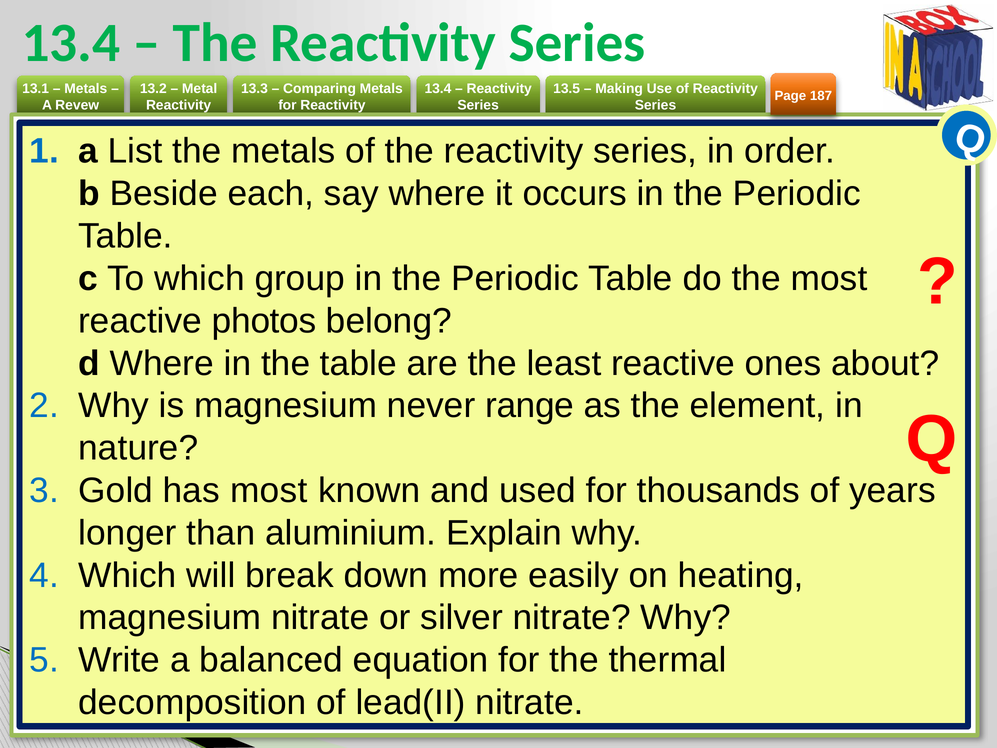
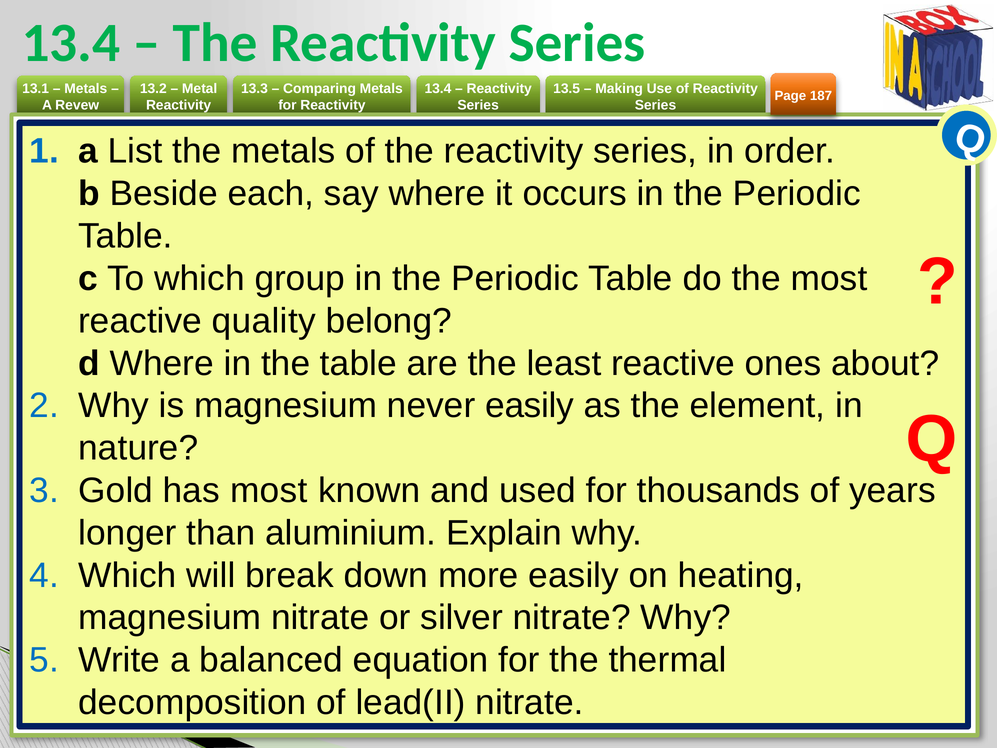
photos: photos -> quality
never range: range -> easily
